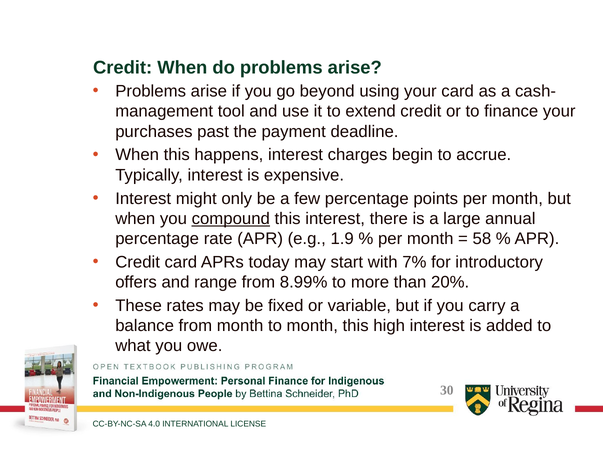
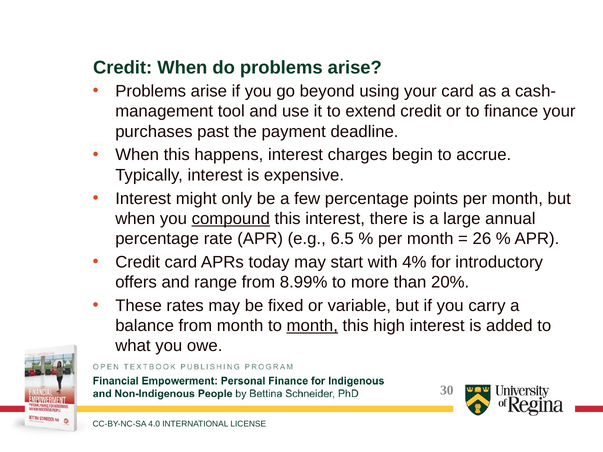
1.9: 1.9 -> 6.5
58: 58 -> 26
7%: 7% -> 4%
month at (312, 326) underline: none -> present
